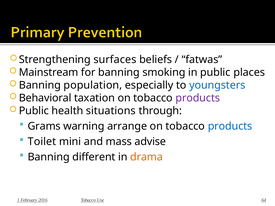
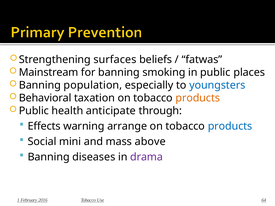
products at (198, 98) colour: purple -> orange
situations: situations -> anticipate
Grams: Grams -> Effects
Toilet: Toilet -> Social
advise: advise -> above
different: different -> diseases
drama colour: orange -> purple
